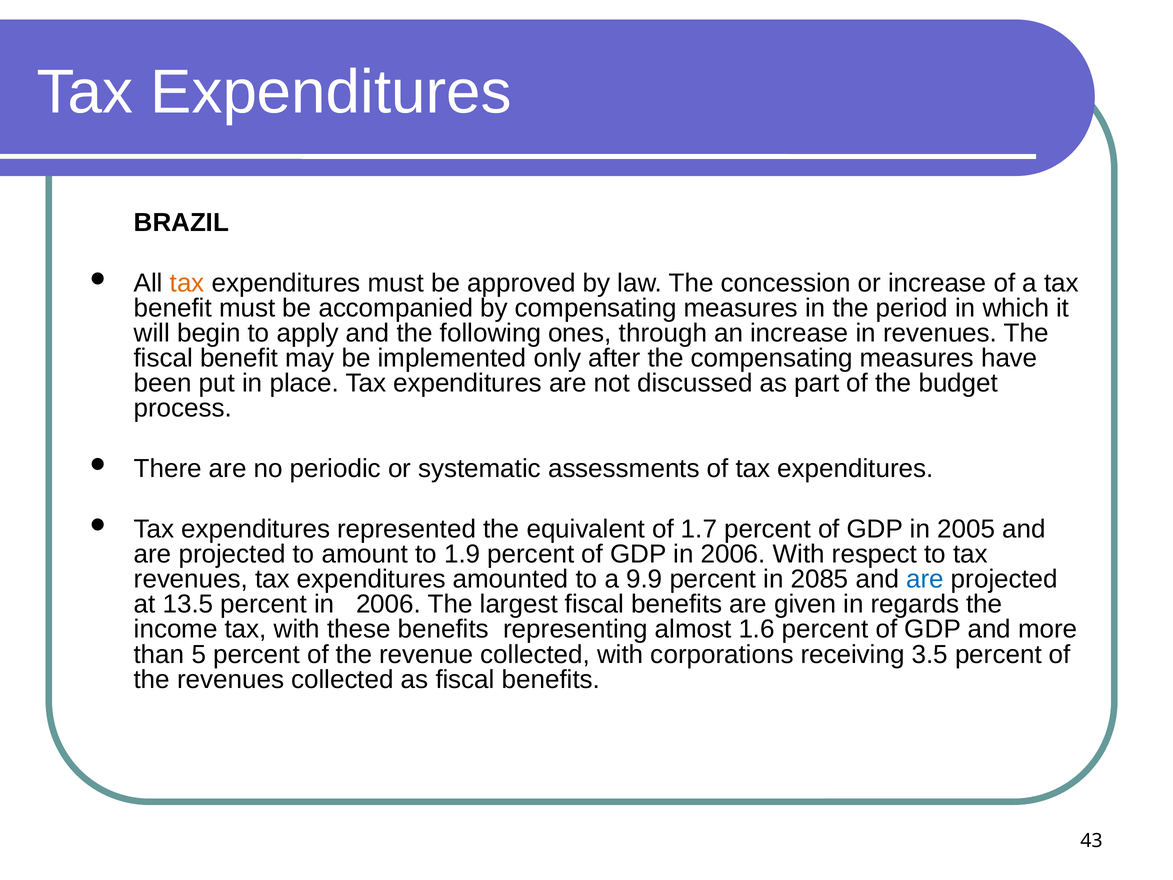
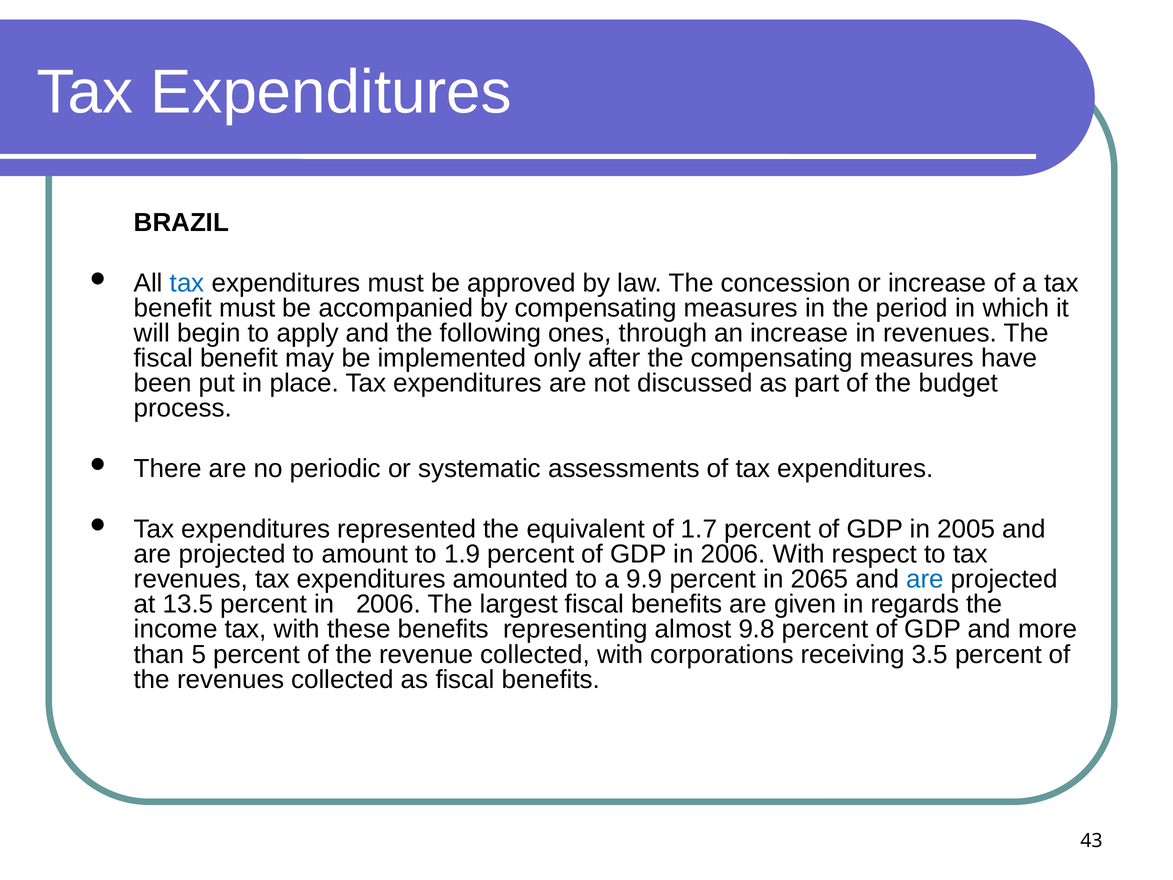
tax at (187, 283) colour: orange -> blue
2085: 2085 -> 2065
1.6: 1.6 -> 9.8
